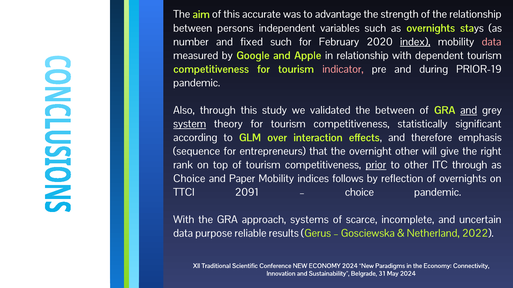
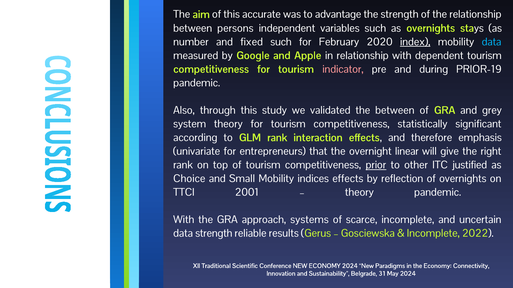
data at (492, 42) colour: pink -> light blue
and at (469, 111) underline: present -> none
system underline: present -> none
GLM over: over -> rank
sequence: sequence -> univariate
overnight other: other -> linear
ITC through: through -> justified
Paper: Paper -> Small
indices follows: follows -> effects
2091: 2091 -> 2001
choice at (359, 193): choice -> theory
data purpose: purpose -> strength
Netherland at (433, 234): Netherland -> Incomplete
